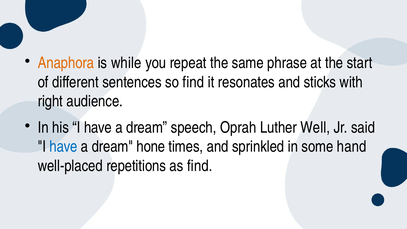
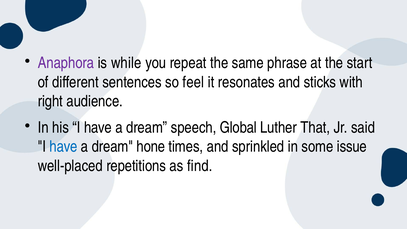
Anaphora colour: orange -> purple
so find: find -> feel
Oprah: Oprah -> Global
Well: Well -> That
hand: hand -> issue
